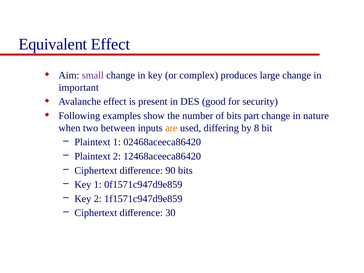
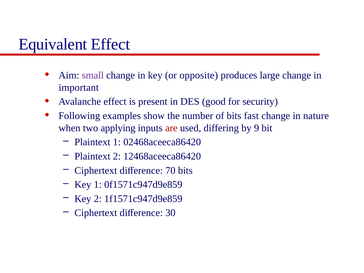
complex: complex -> opposite
part: part -> fast
between: between -> applying
are colour: orange -> red
8: 8 -> 9
90: 90 -> 70
